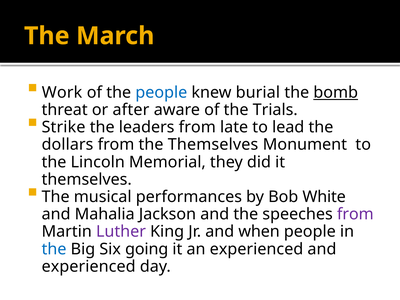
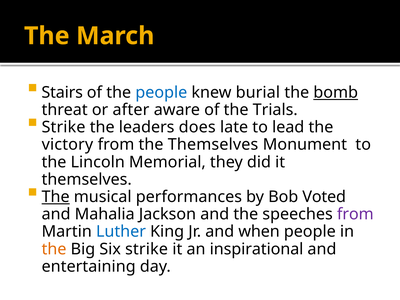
Work: Work -> Stairs
leaders from: from -> does
dollars: dollars -> victory
The at (56, 197) underline: none -> present
White: White -> Voted
Luther colour: purple -> blue
the at (54, 249) colour: blue -> orange
Six going: going -> strike
an experienced: experienced -> inspirational
experienced at (89, 266): experienced -> entertaining
